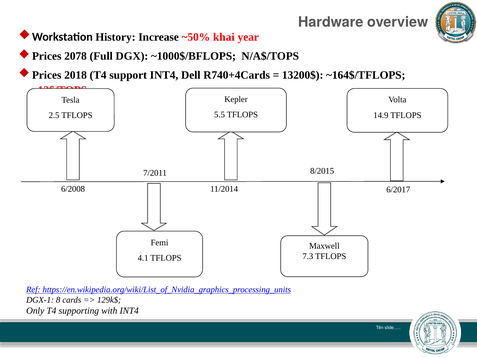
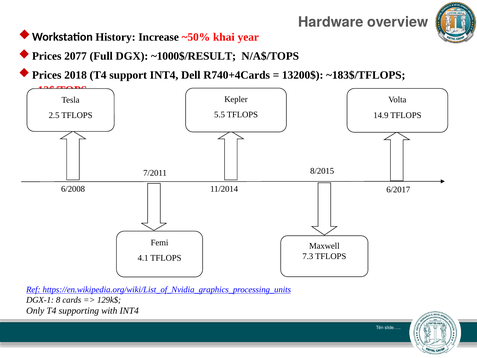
2078: 2078 -> 2077
~1000$/BFLOPS: ~1000$/BFLOPS -> ~1000$/RESULT
~164$/TFLOPS: ~164$/TFLOPS -> ~183$/TFLOPS
